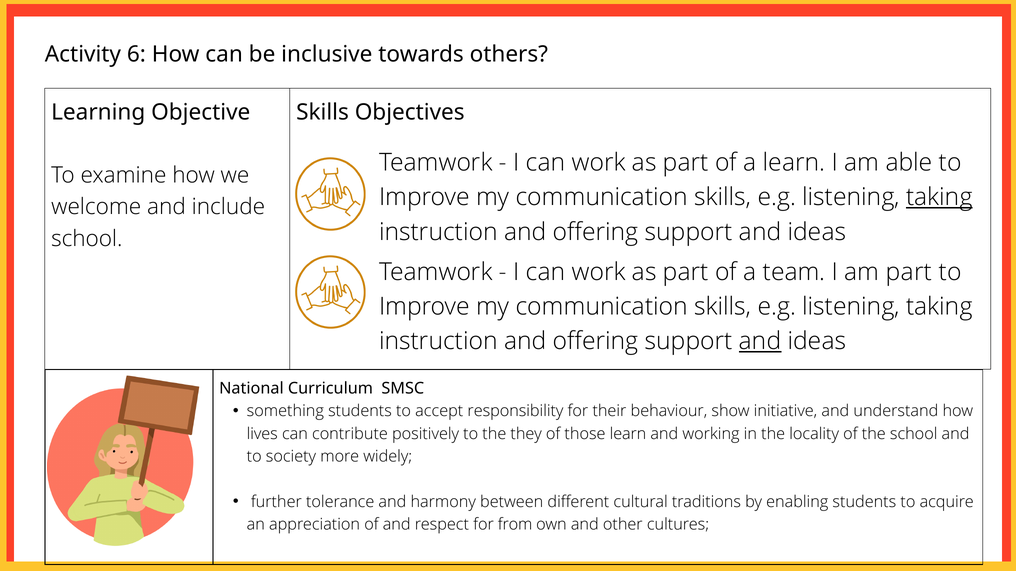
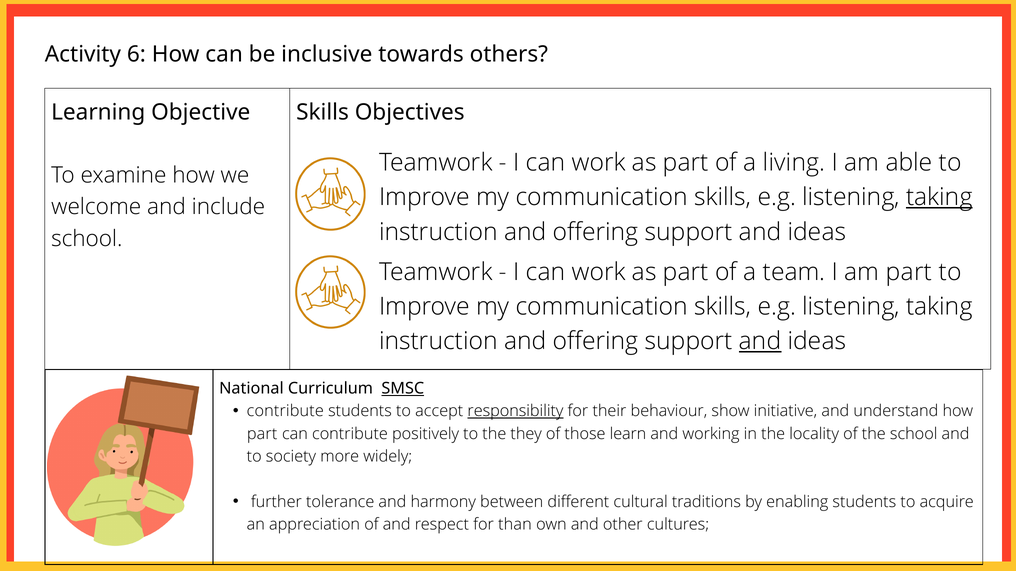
a learn: learn -> living
SMSC underline: none -> present
something at (285, 411): something -> contribute
responsibility underline: none -> present
lives at (262, 434): lives -> part
from: from -> than
